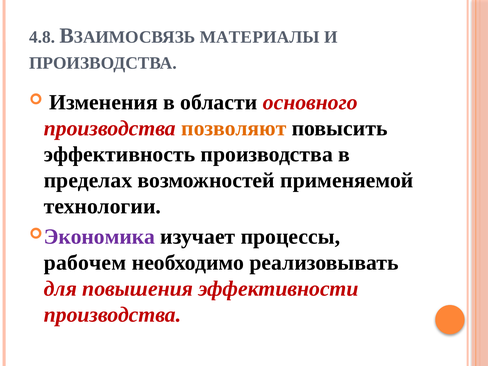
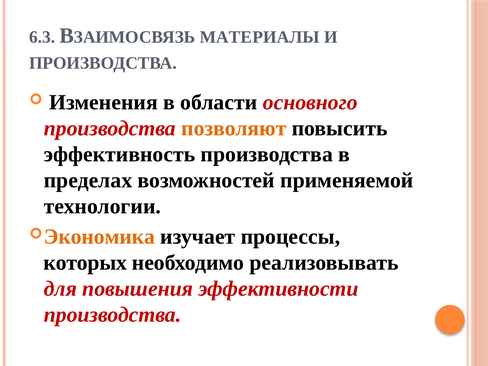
4.8: 4.8 -> 6.3
Экономика colour: purple -> orange
рабочем: рабочем -> которых
